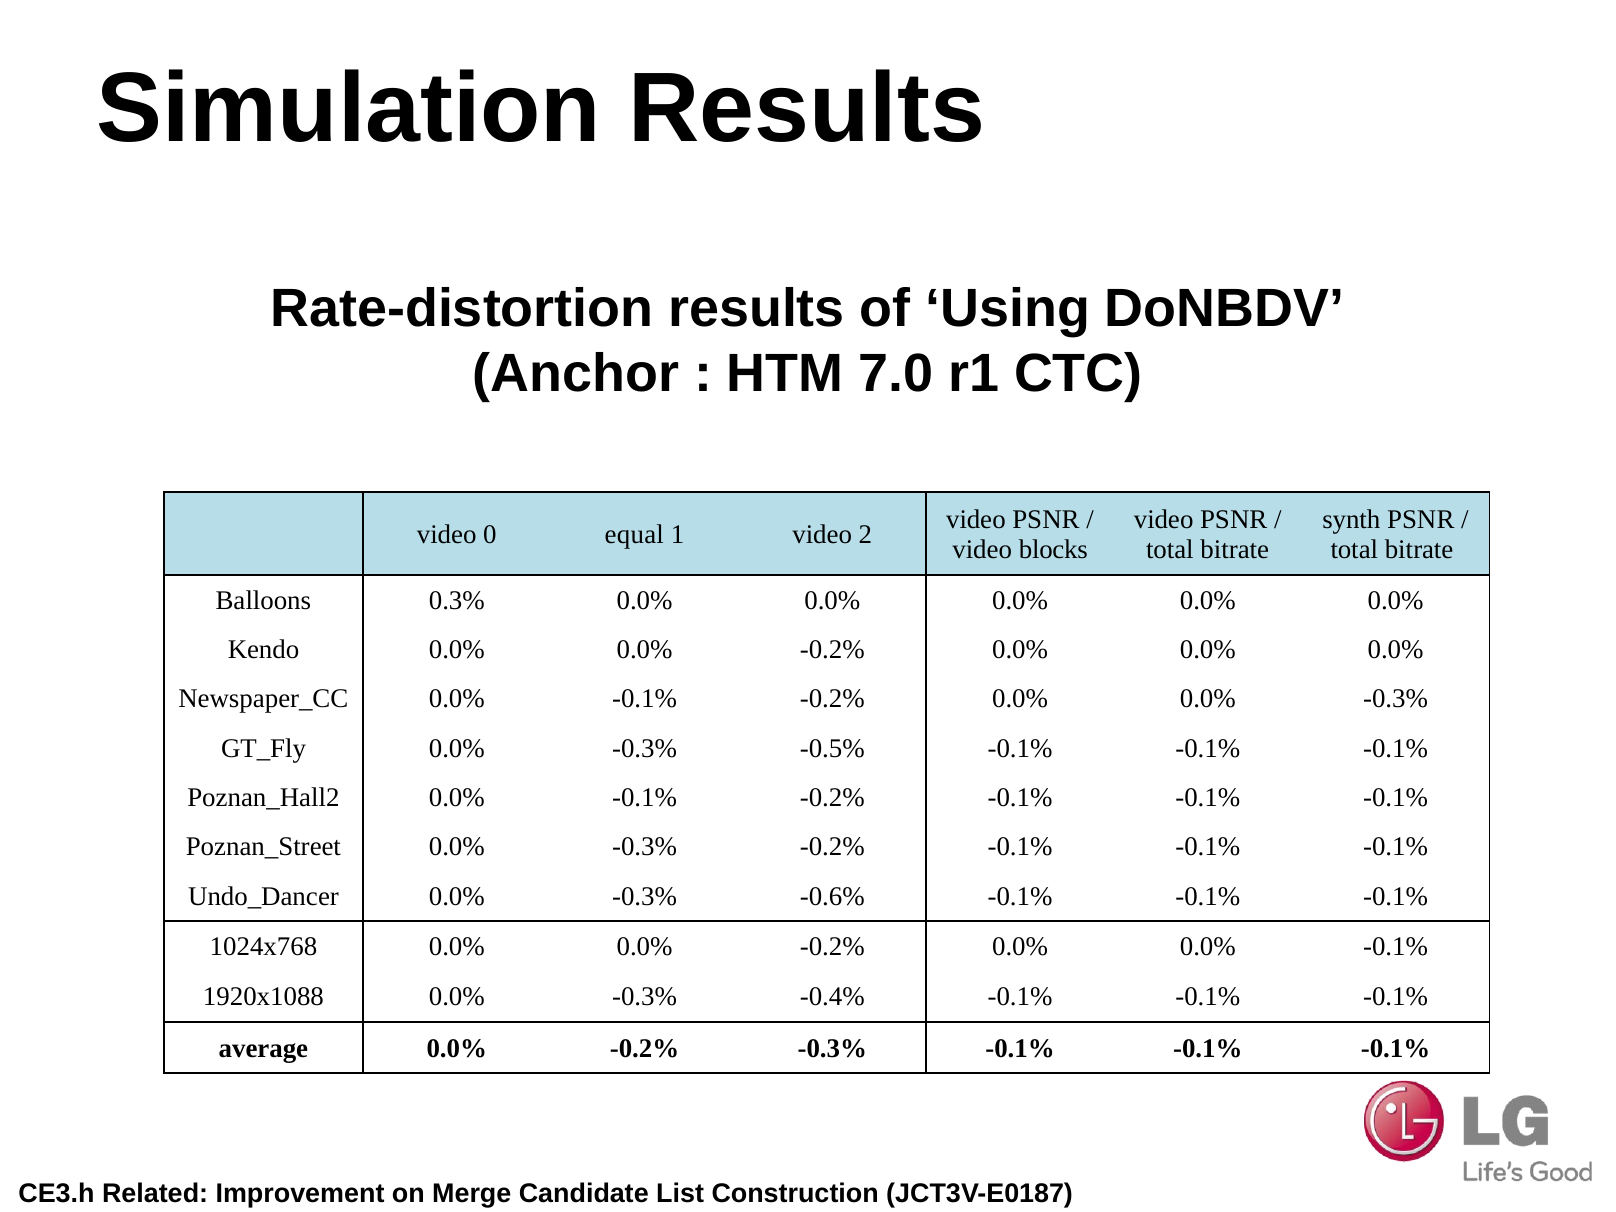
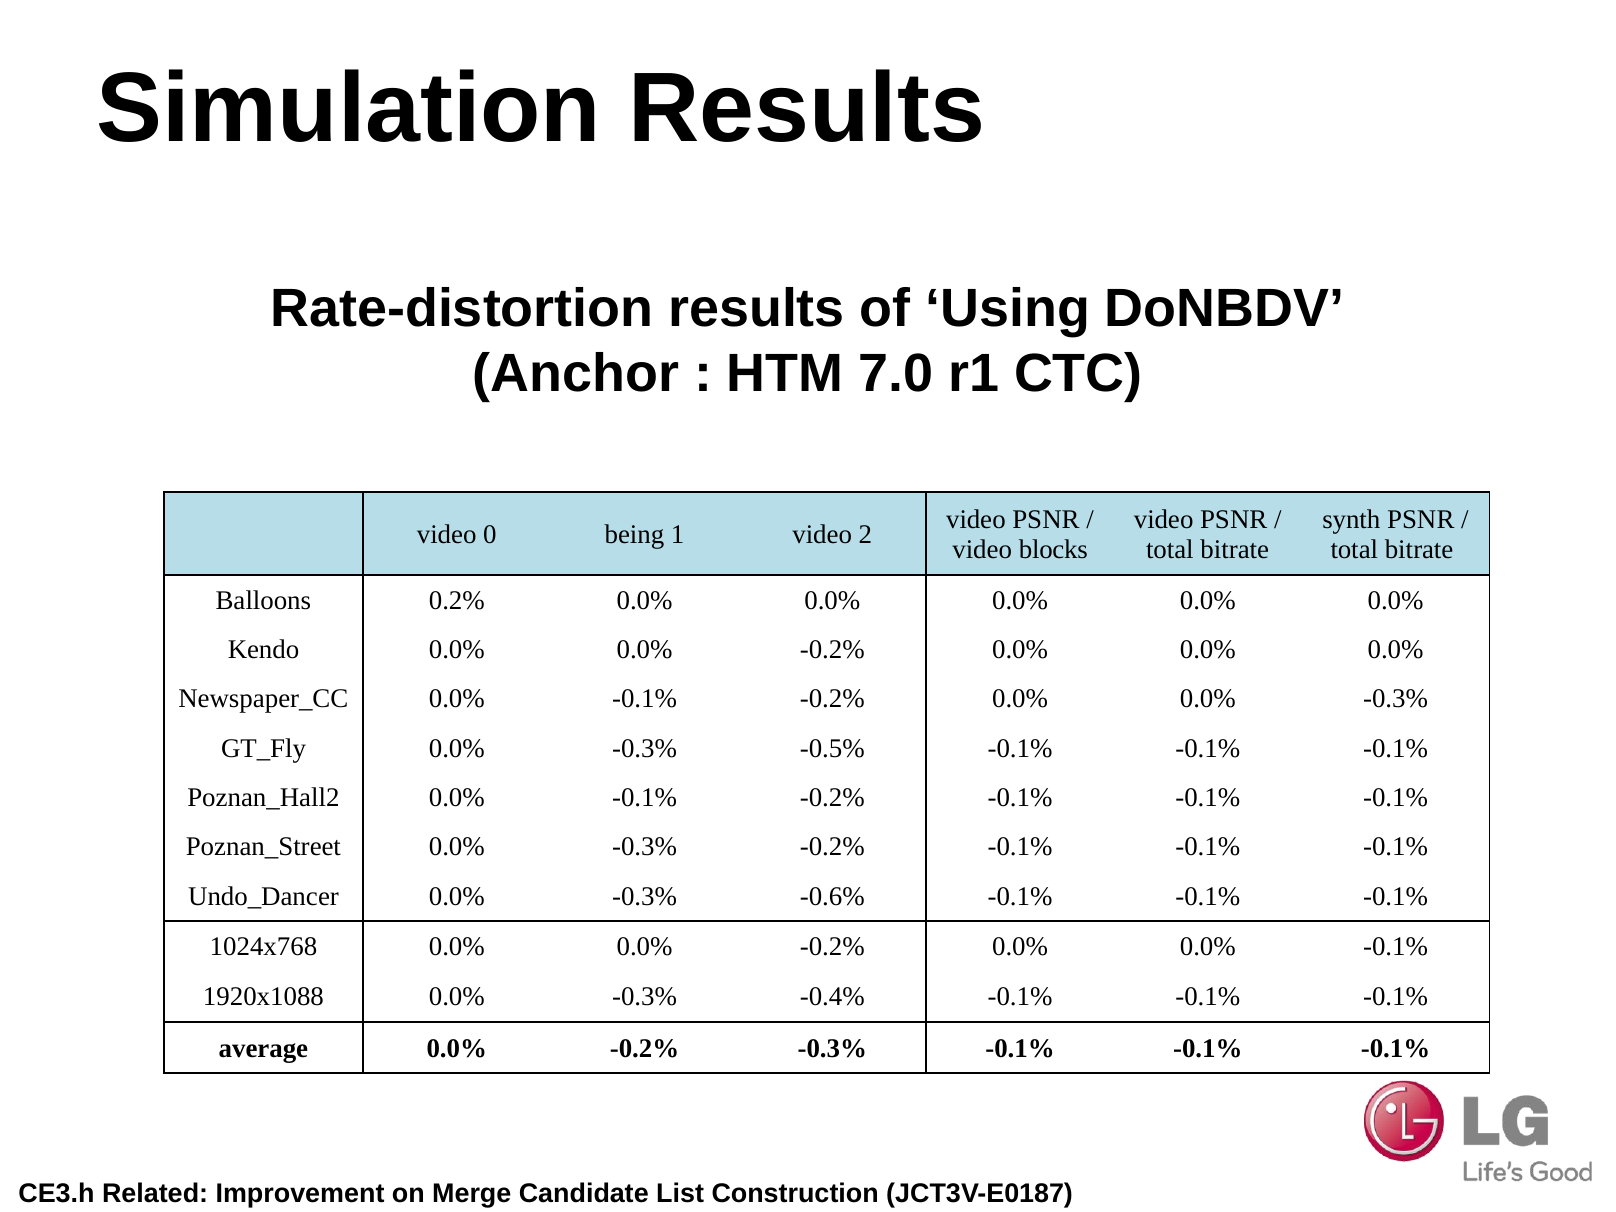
equal: equal -> being
0.3%: 0.3% -> 0.2%
